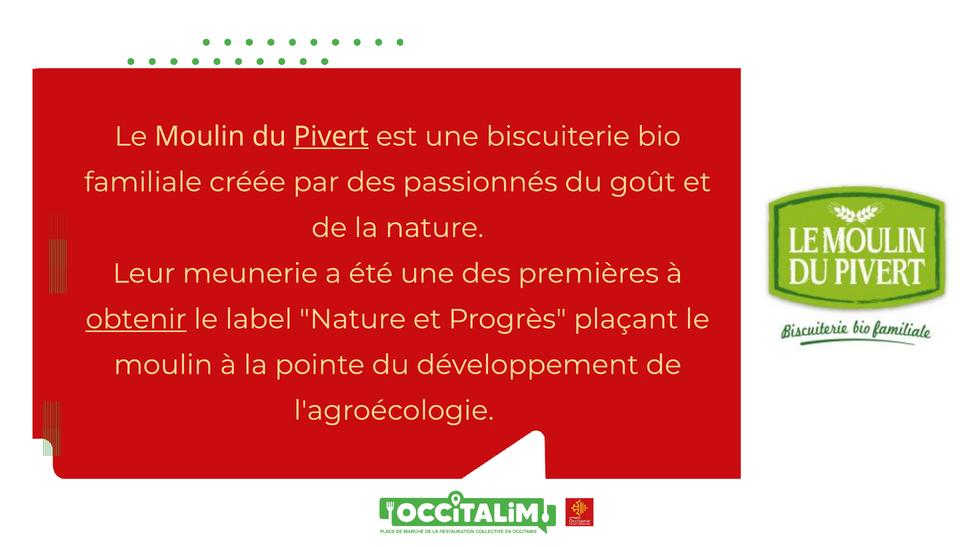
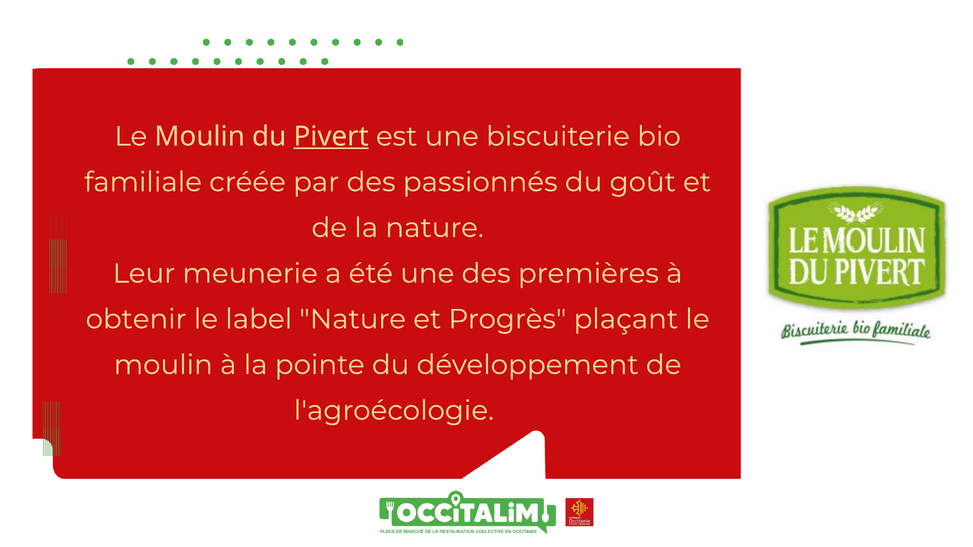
obtenir underline: present -> none
